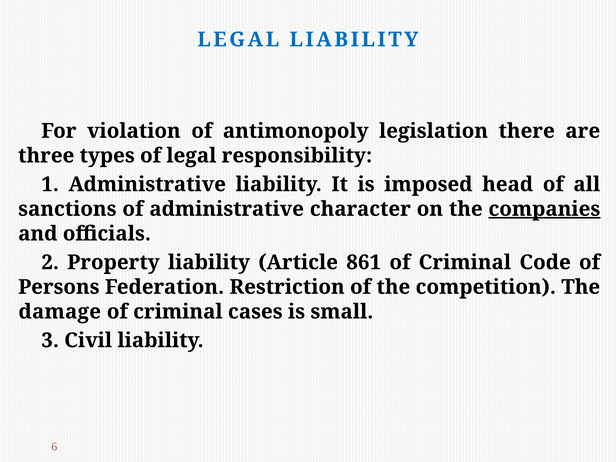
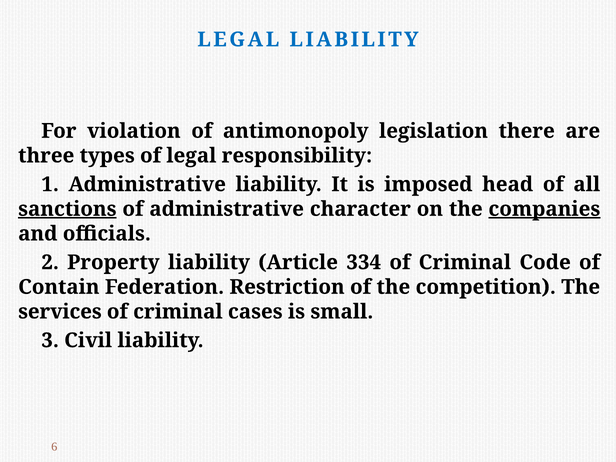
sanctions underline: none -> present
861: 861 -> 334
Persons: Persons -> Contain
damage: damage -> services
